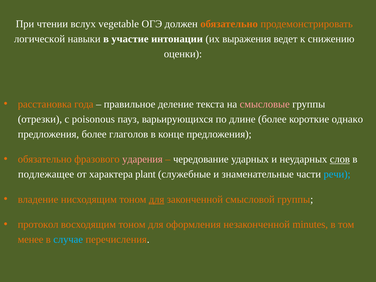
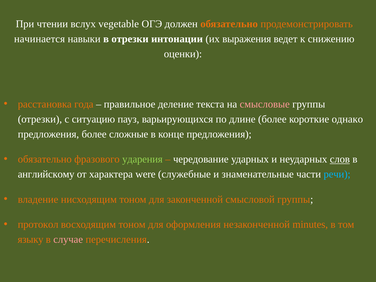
логической: логической -> начинается
в участие: участие -> отрезки
poisonous: poisonous -> ситуацию
глаголов: глаголов -> сложные
ударения colour: pink -> light green
подлежащее: подлежащее -> английскому
plant: plant -> were
для at (157, 199) underline: present -> none
менее: менее -> языку
случае colour: light blue -> pink
